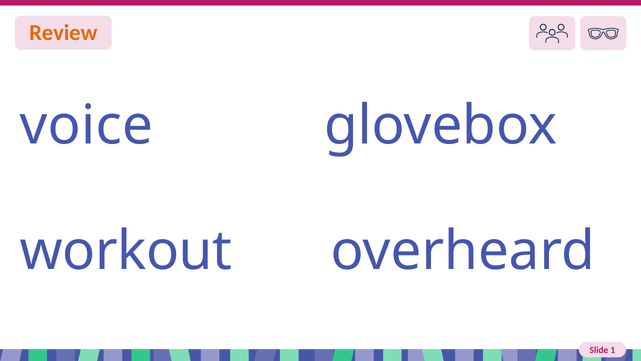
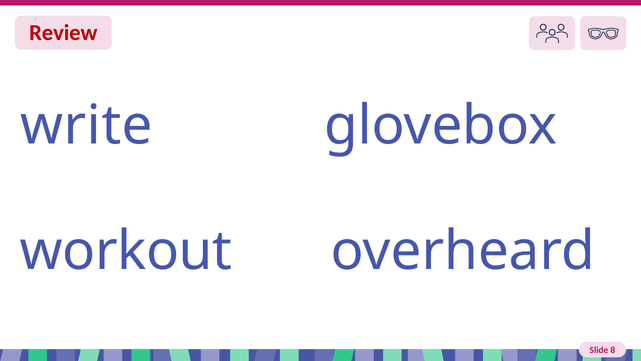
Review at (63, 33) colour: orange -> red
voice: voice -> write
1: 1 -> 8
